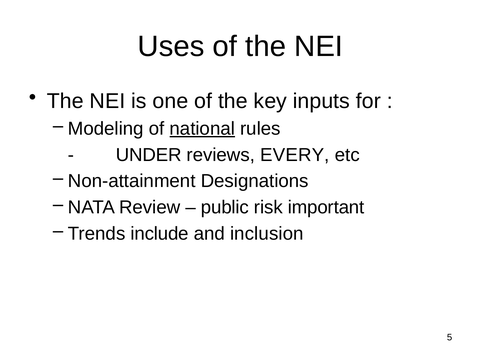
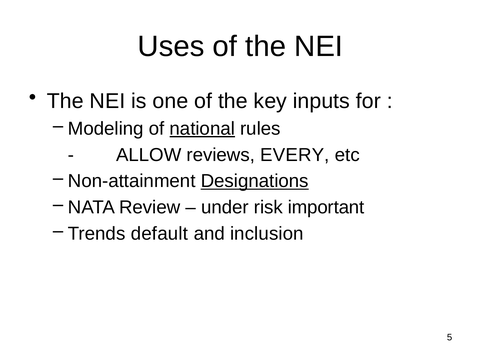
UNDER: UNDER -> ALLOW
Designations underline: none -> present
public: public -> under
include: include -> default
